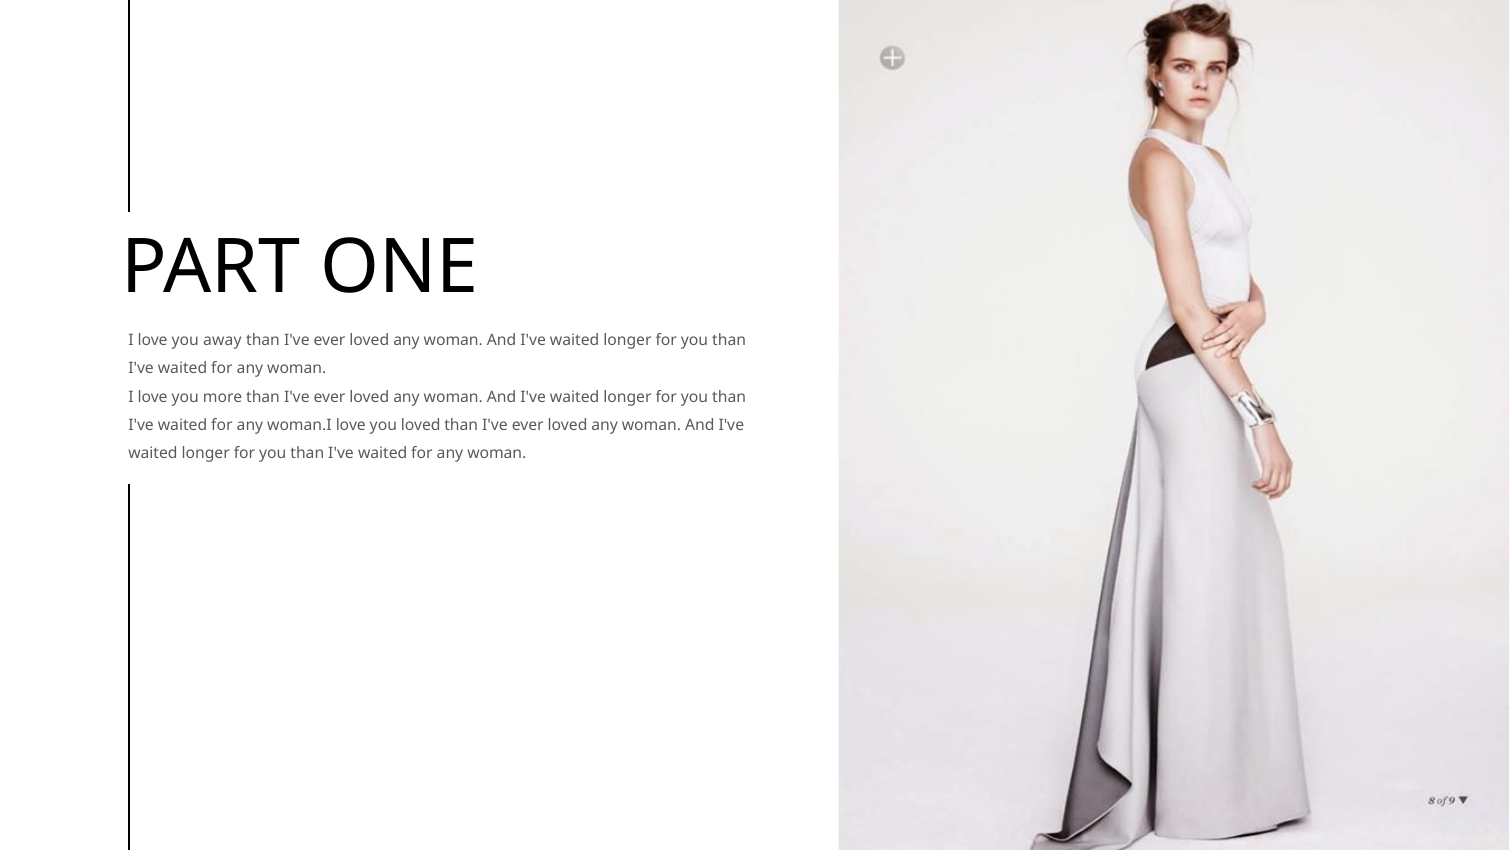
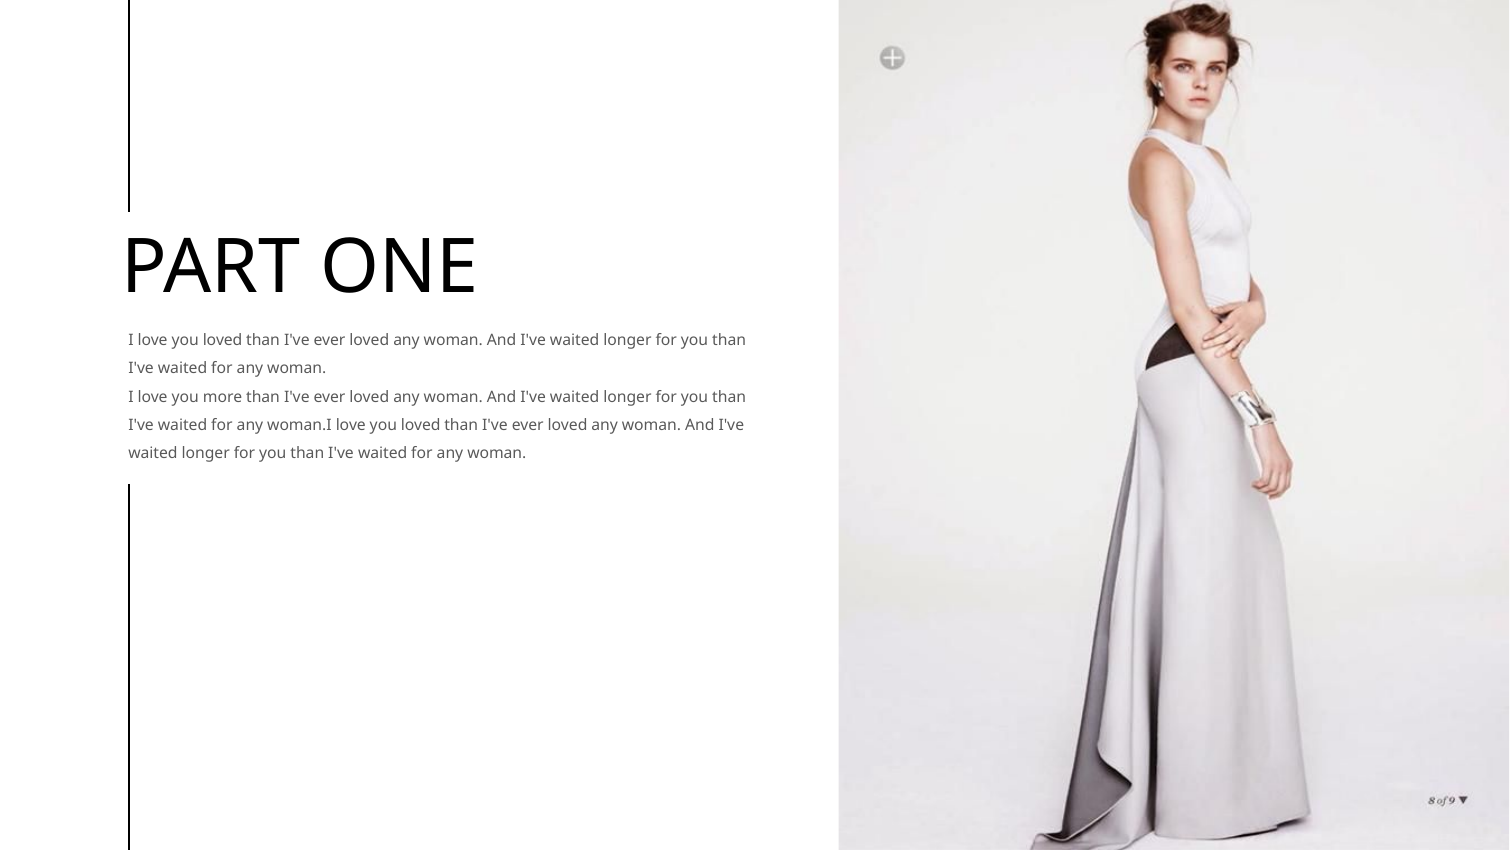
I love you away: away -> loved
